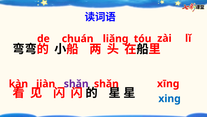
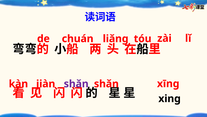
xing colour: blue -> black
